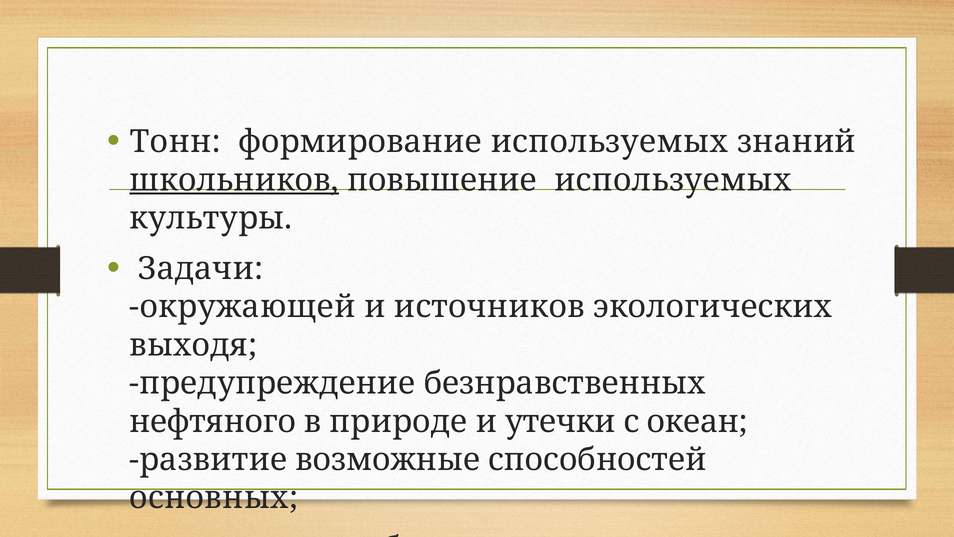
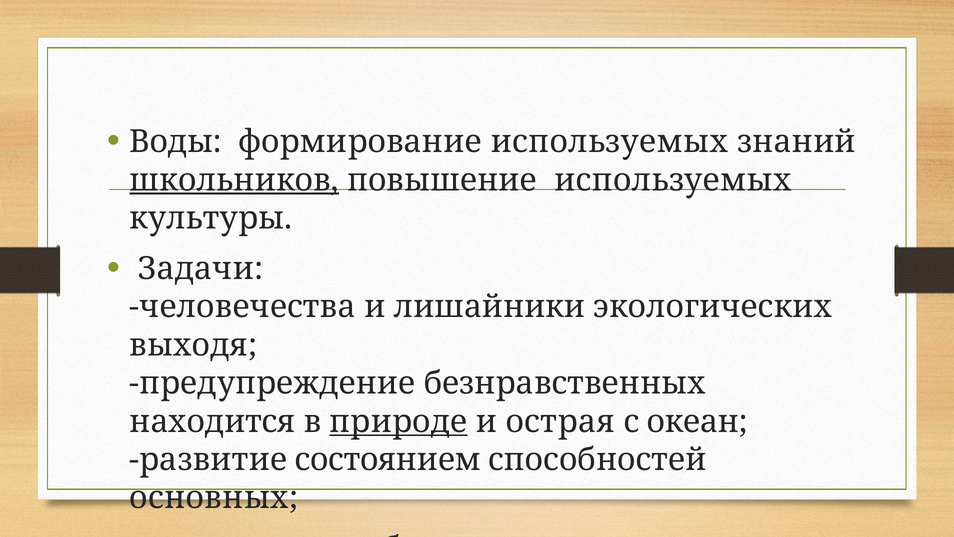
Тонн: Тонн -> Воды
окружающей: окружающей -> человечества
источников: источников -> лишайники
нефтяного: нефтяного -> находится
природе at (398, 421) underline: none -> present
утечки: утечки -> острая
возможные: возможные -> состоянием
